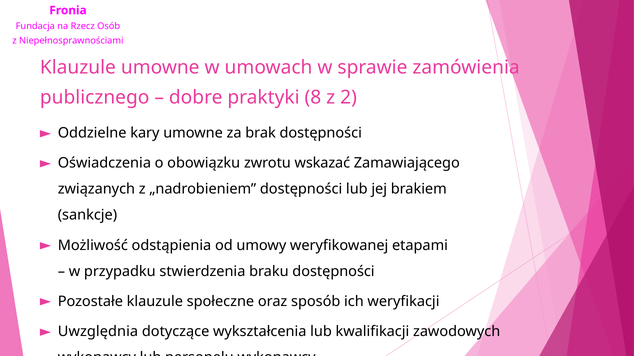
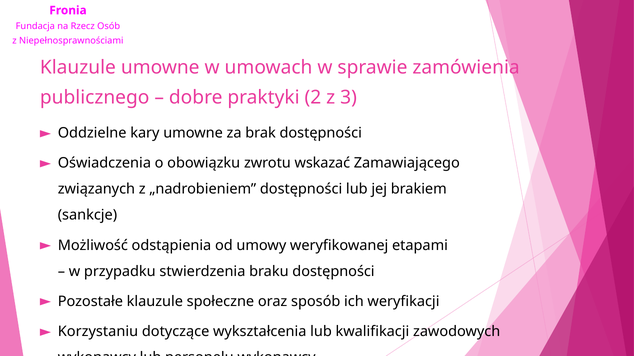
8: 8 -> 2
2: 2 -> 3
Uwzględnia: Uwzględnia -> Korzystaniu
